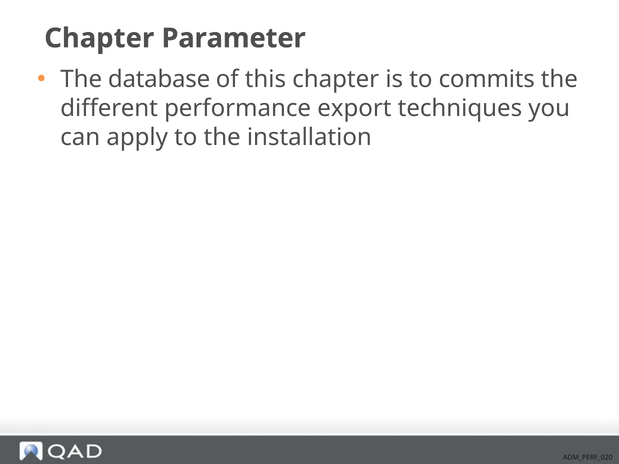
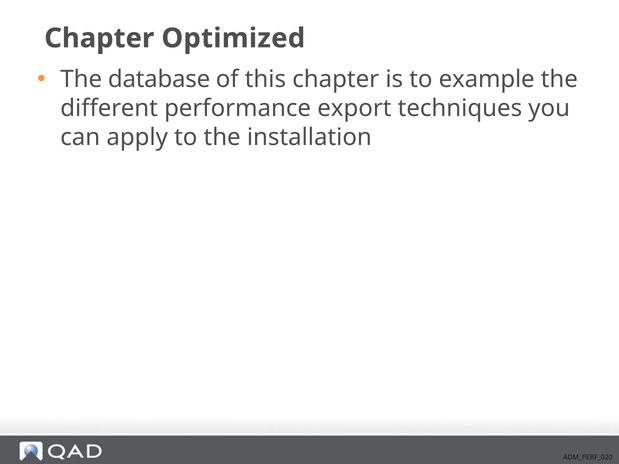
Parameter: Parameter -> Optimized
commits: commits -> example
